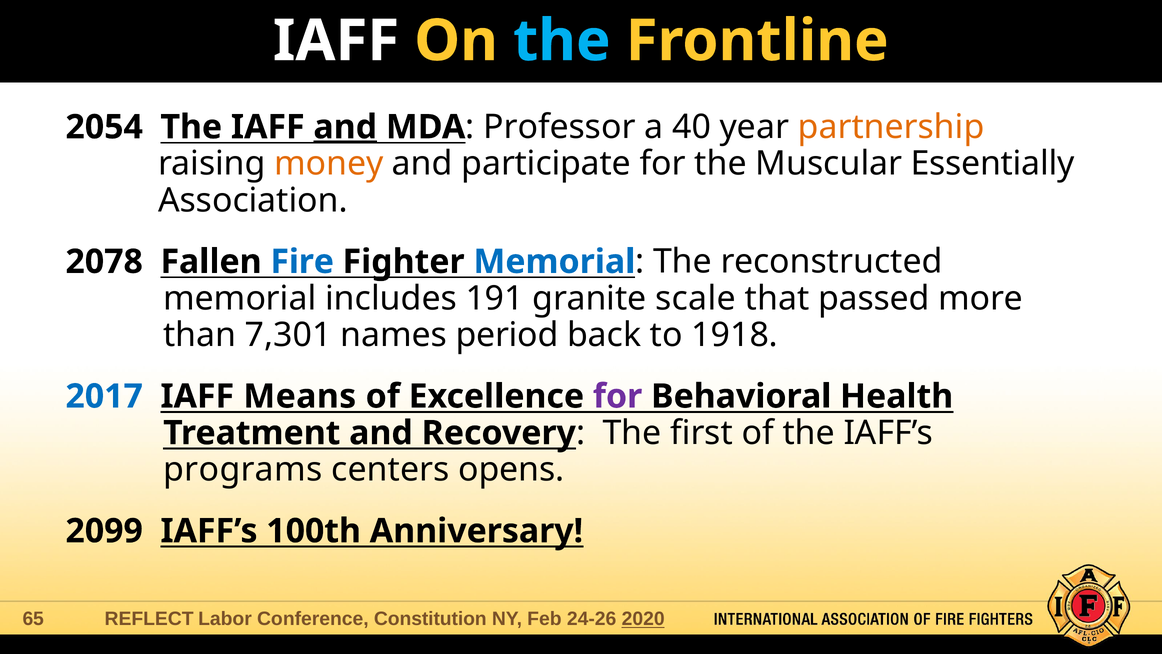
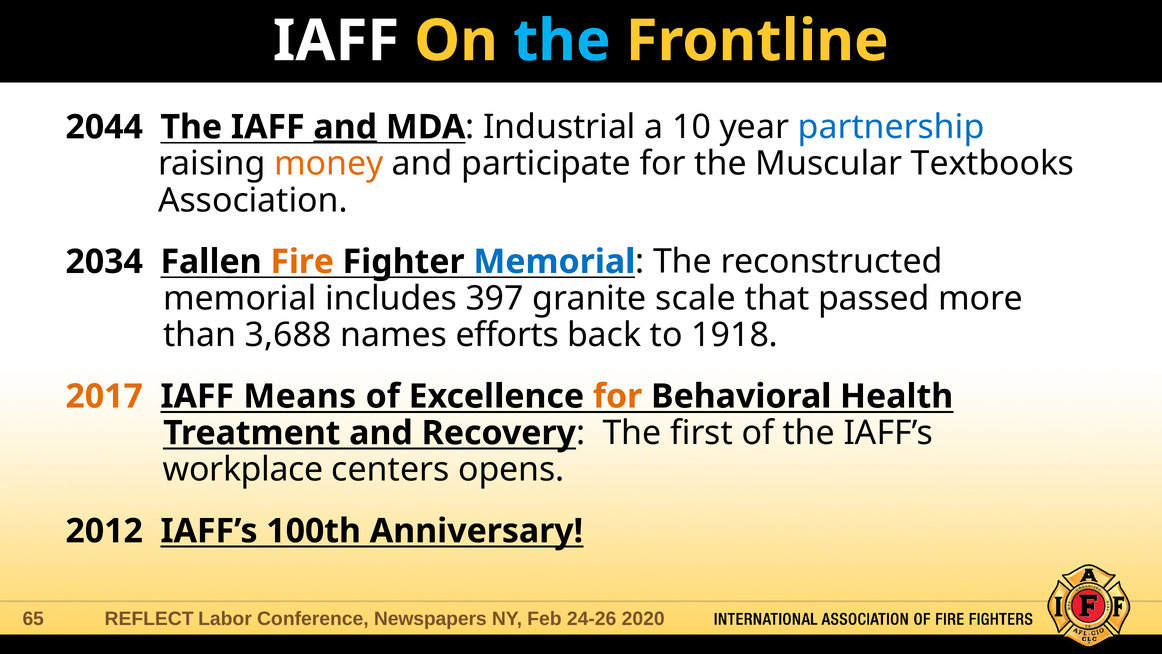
2054: 2054 -> 2044
Professor: Professor -> Industrial
40: 40 -> 10
partnership colour: orange -> blue
Essentially: Essentially -> Textbooks
2078: 2078 -> 2034
Fire colour: blue -> orange
191: 191 -> 397
7,301: 7,301 -> 3,688
period: period -> efforts
2017 colour: blue -> orange
for at (618, 396) colour: purple -> orange
programs: programs -> workplace
2099: 2099 -> 2012
Constitution: Constitution -> Newspapers
2020 underline: present -> none
